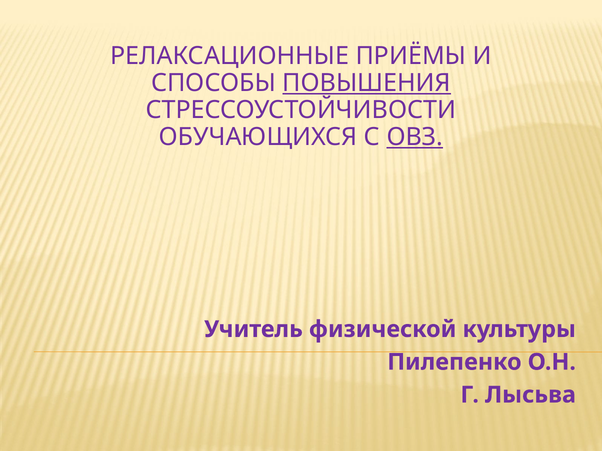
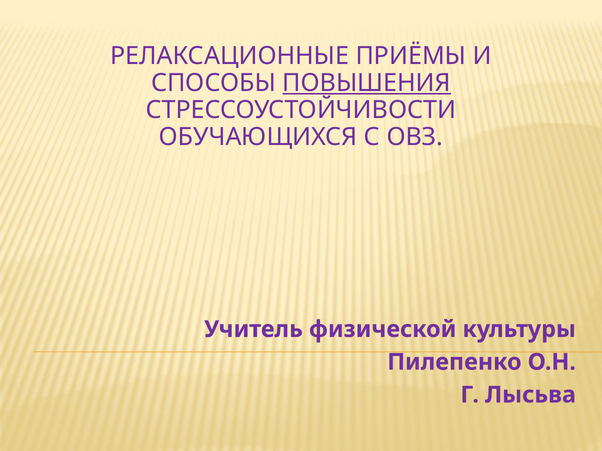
ОВЗ underline: present -> none
